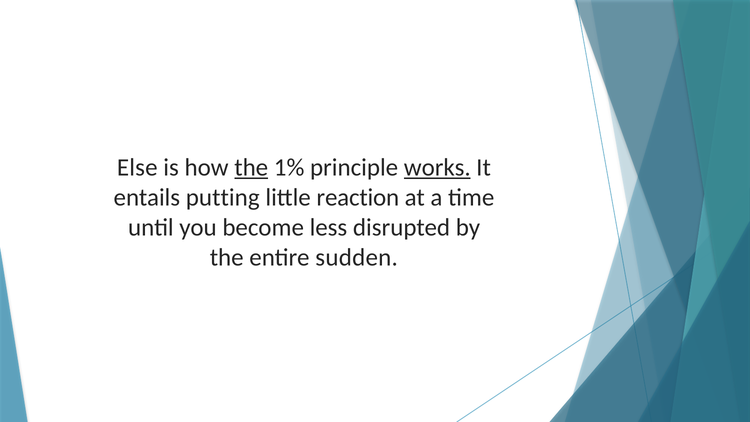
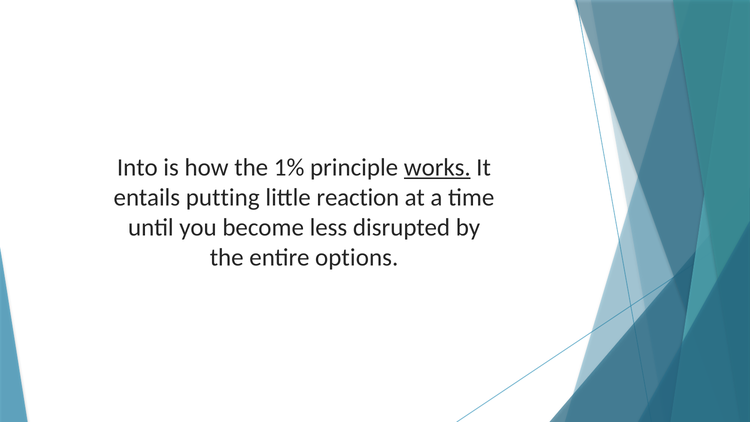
Else: Else -> Into
the at (251, 168) underline: present -> none
sudden: sudden -> options
